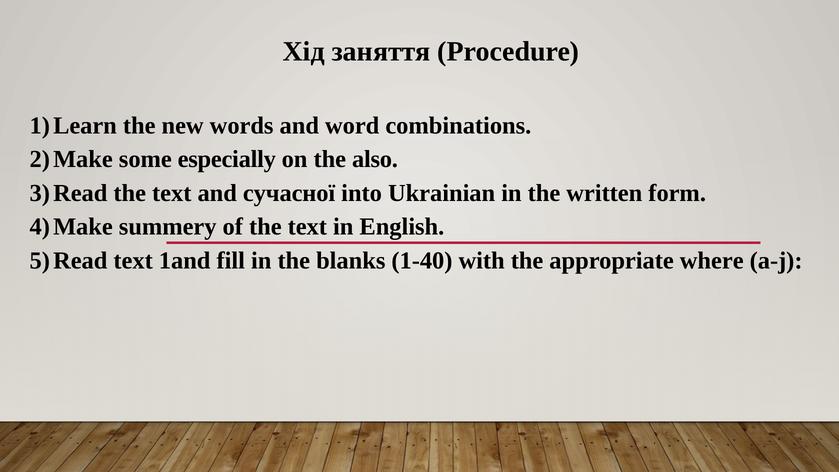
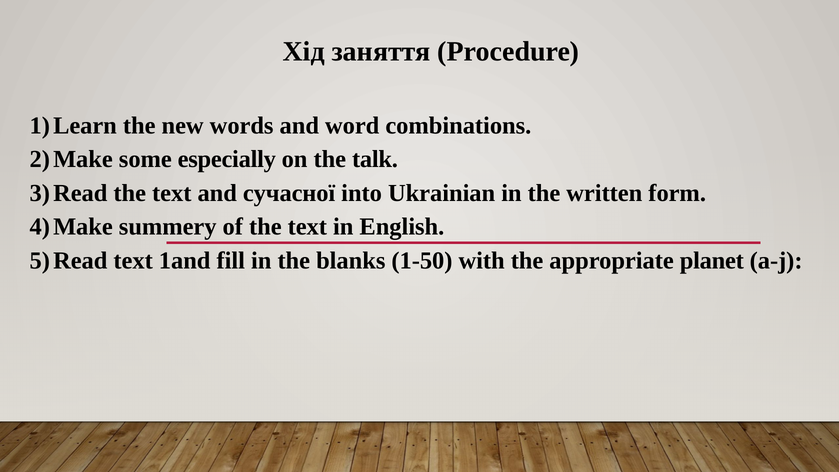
also: also -> talk
1-40: 1-40 -> 1-50
where: where -> planet
